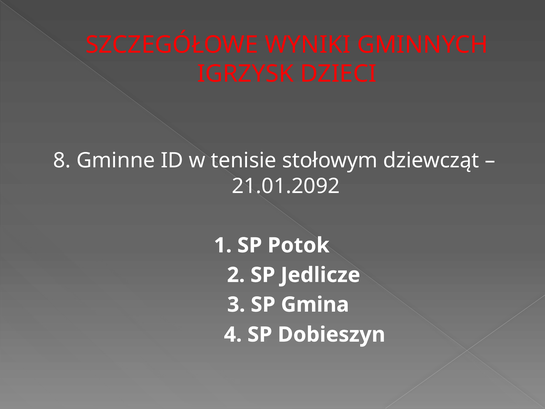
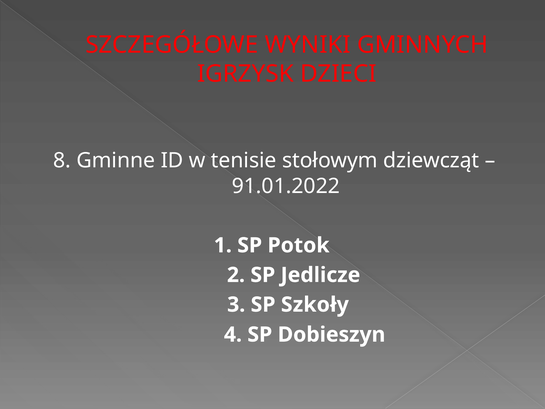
21.01.2092: 21.01.2092 -> 91.01.2022
Gmina: Gmina -> Szkoły
